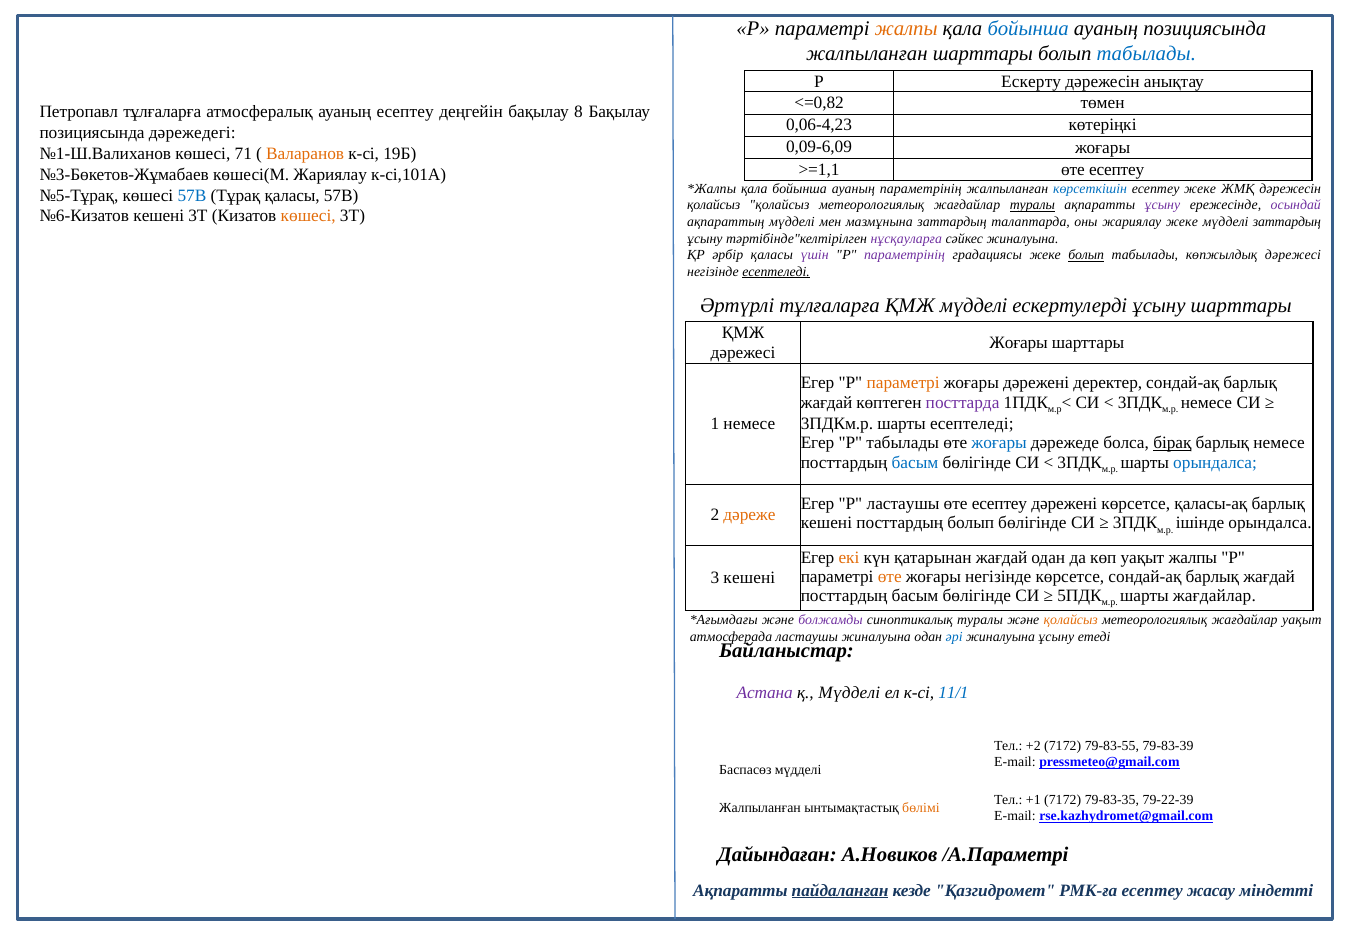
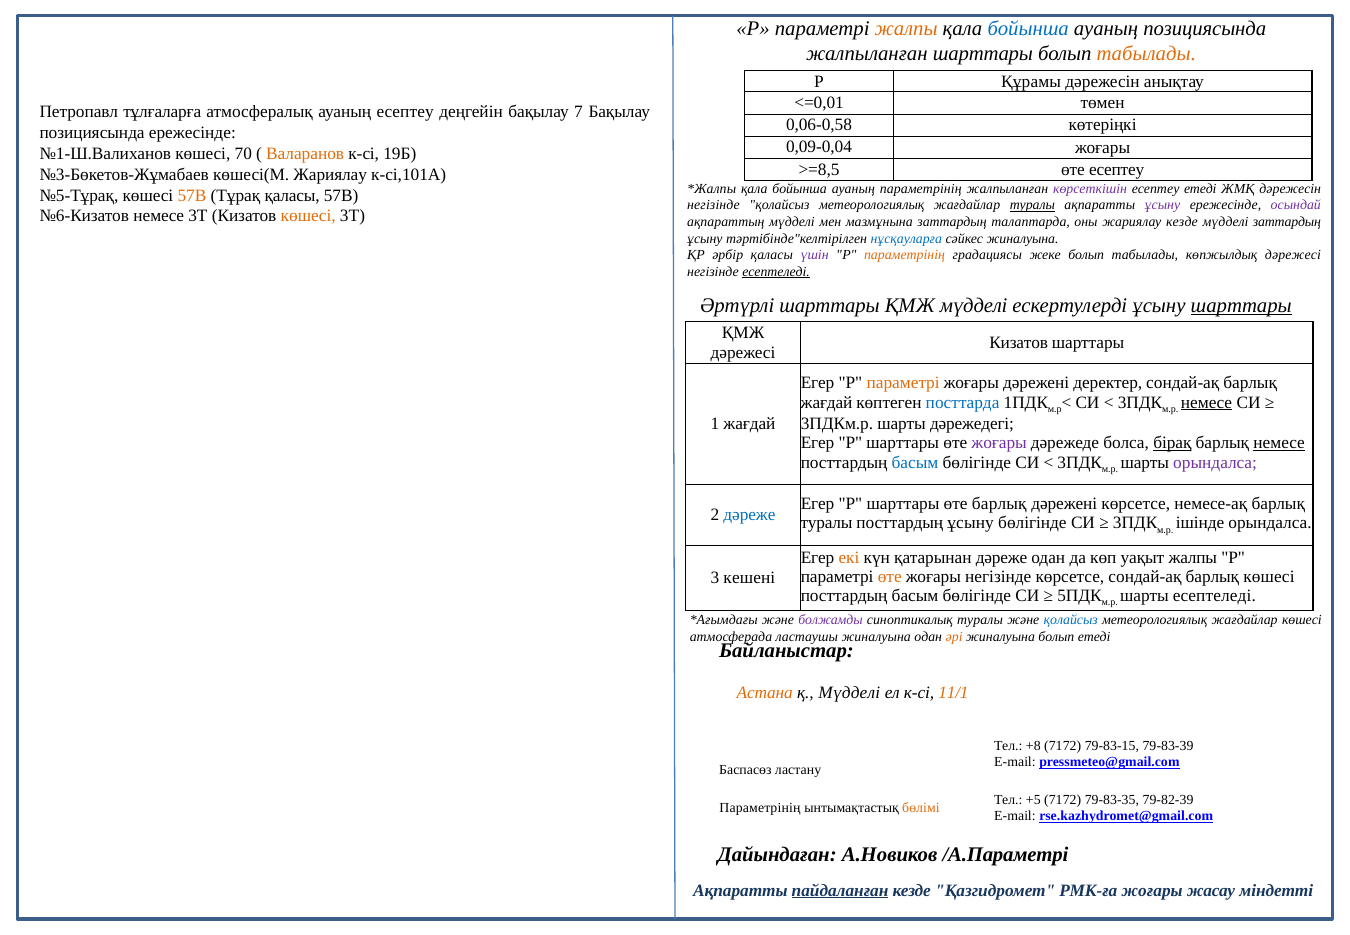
табылады at (1146, 54) colour: blue -> orange
Ескерту: Ескерту -> Құрамы
<=0,82: <=0,82 -> <=0,01
8: 8 -> 7
0,06-4,23: 0,06-4,23 -> 0,06-0,58
позициясында дәрежедегі: дәрежедегі -> ережесінде
0,09-6,09: 0,09-6,09 -> 0,09-0,04
71: 71 -> 70
>=1,1: >=1,1 -> >=8,5
көрсеткішін colour: blue -> purple
есептеу жеке: жеке -> етеді
57В at (192, 195) colour: blue -> orange
қолайсыз at (714, 205): қолайсыз -> негізінде
№6-Кизатов кешені: кешені -> немесе
жариялау жеке: жеке -> кезде
нұсқауларға colour: purple -> blue
параметрінің at (905, 255) colour: purple -> orange
болып at (1086, 255) underline: present -> none
Әртүрлі тұлғаларға: тұлғаларға -> шарттары
шарттары at (1241, 305) underline: none -> present
Жоғары at (1019, 343): Жоғары -> Кизатов
посттарда colour: purple -> blue
немесе at (1206, 402) underline: none -> present
1 немесе: немесе -> жағдай
шарты есептеледі: есептеледі -> дәрежедегі
P табылады: табылады -> шарттары
жоғары at (999, 443) colour: blue -> purple
немесе at (1279, 443) underline: none -> present
орындалса at (1215, 462) colour: blue -> purple
Р ластаушы: ластаушы -> шарттары
есептеу at (999, 504): есептеу -> барлық
қаласы-ақ: қаласы-ақ -> немесе-ақ
дәреже at (749, 515) colour: orange -> blue
кешені at (826, 523): кешені -> туралы
посттардың болып: болып -> ұсыну
қатарынан жағдай: жағдай -> дәреже
көрсетсе сондай-ақ барлық жағдай: жағдай -> көшесі
шарты жағдайлар: жағдайлар -> есептеледі
қолайсыз at (1071, 620) colour: orange -> blue
жағдайлар уақыт: уақыт -> көшесі
әрі colour: blue -> orange
жиналуына ұсыну: ұсыну -> болып
Астана colour: purple -> orange
11/1 colour: blue -> orange
+2: +2 -> +8
79-83-55: 79-83-55 -> 79-83-15
Баспасөз мүдделі: мүдделі -> ластану
+1: +1 -> +5
79-22-39: 79-22-39 -> 79-82-39
Жалпыланған at (760, 808): Жалпыланған -> Параметрінің
РМК-ға есептеу: есептеу -> жоғары
